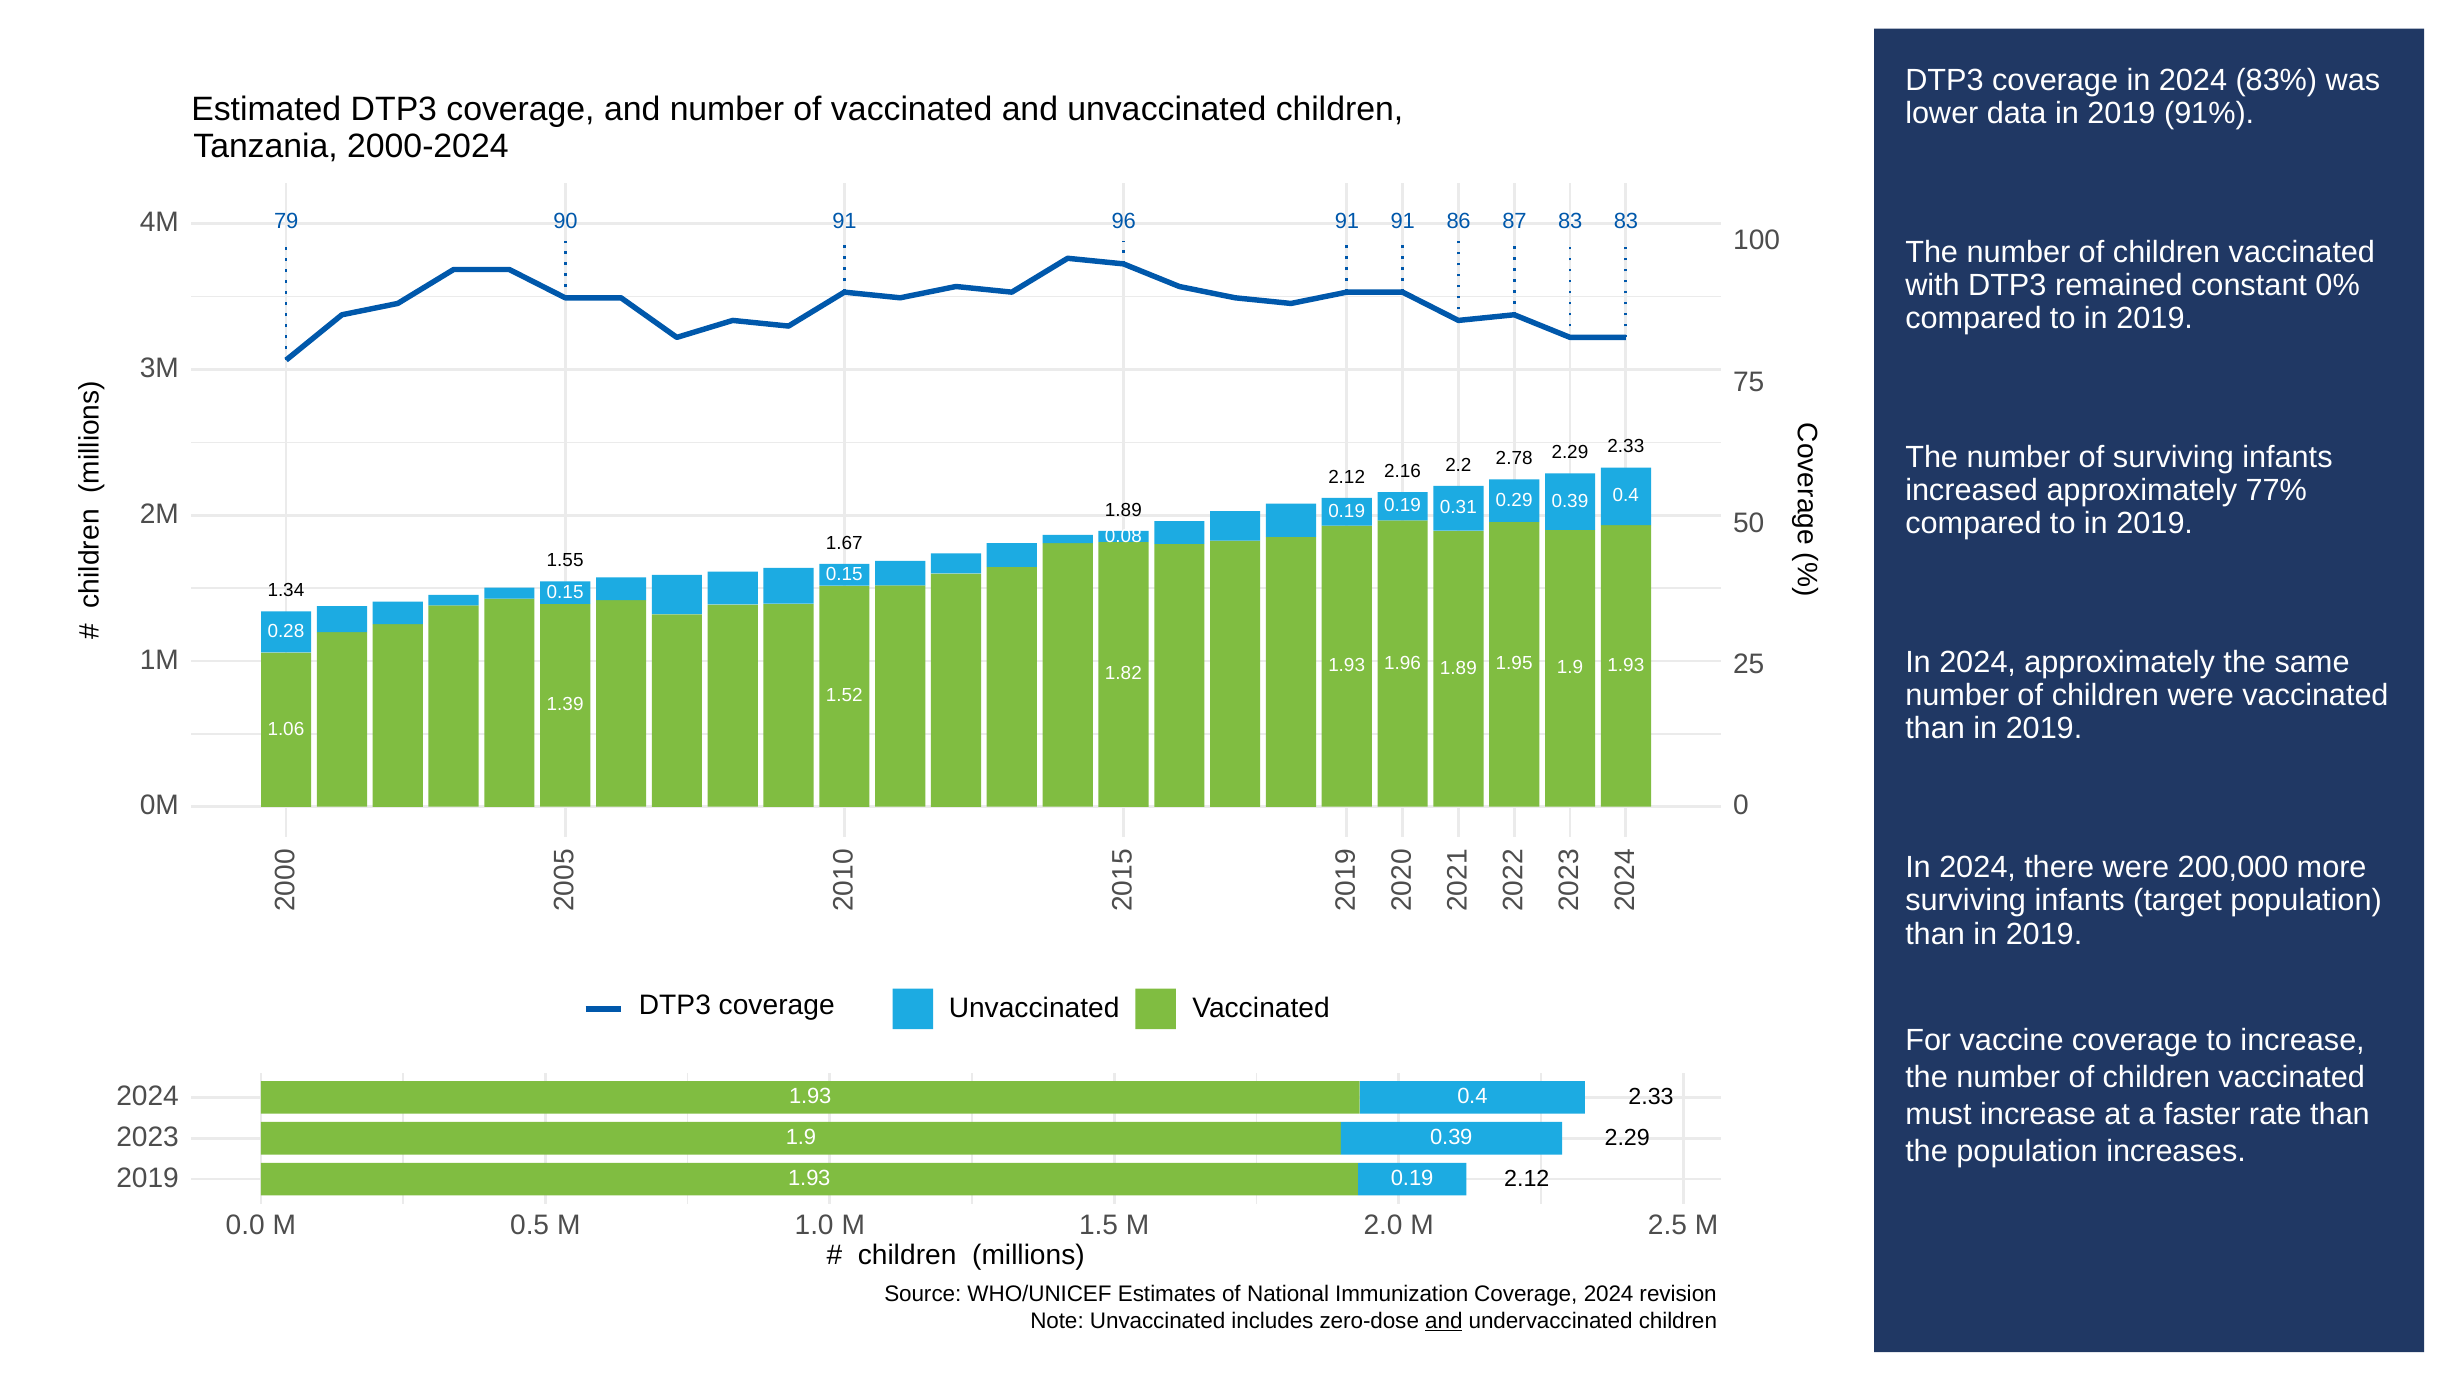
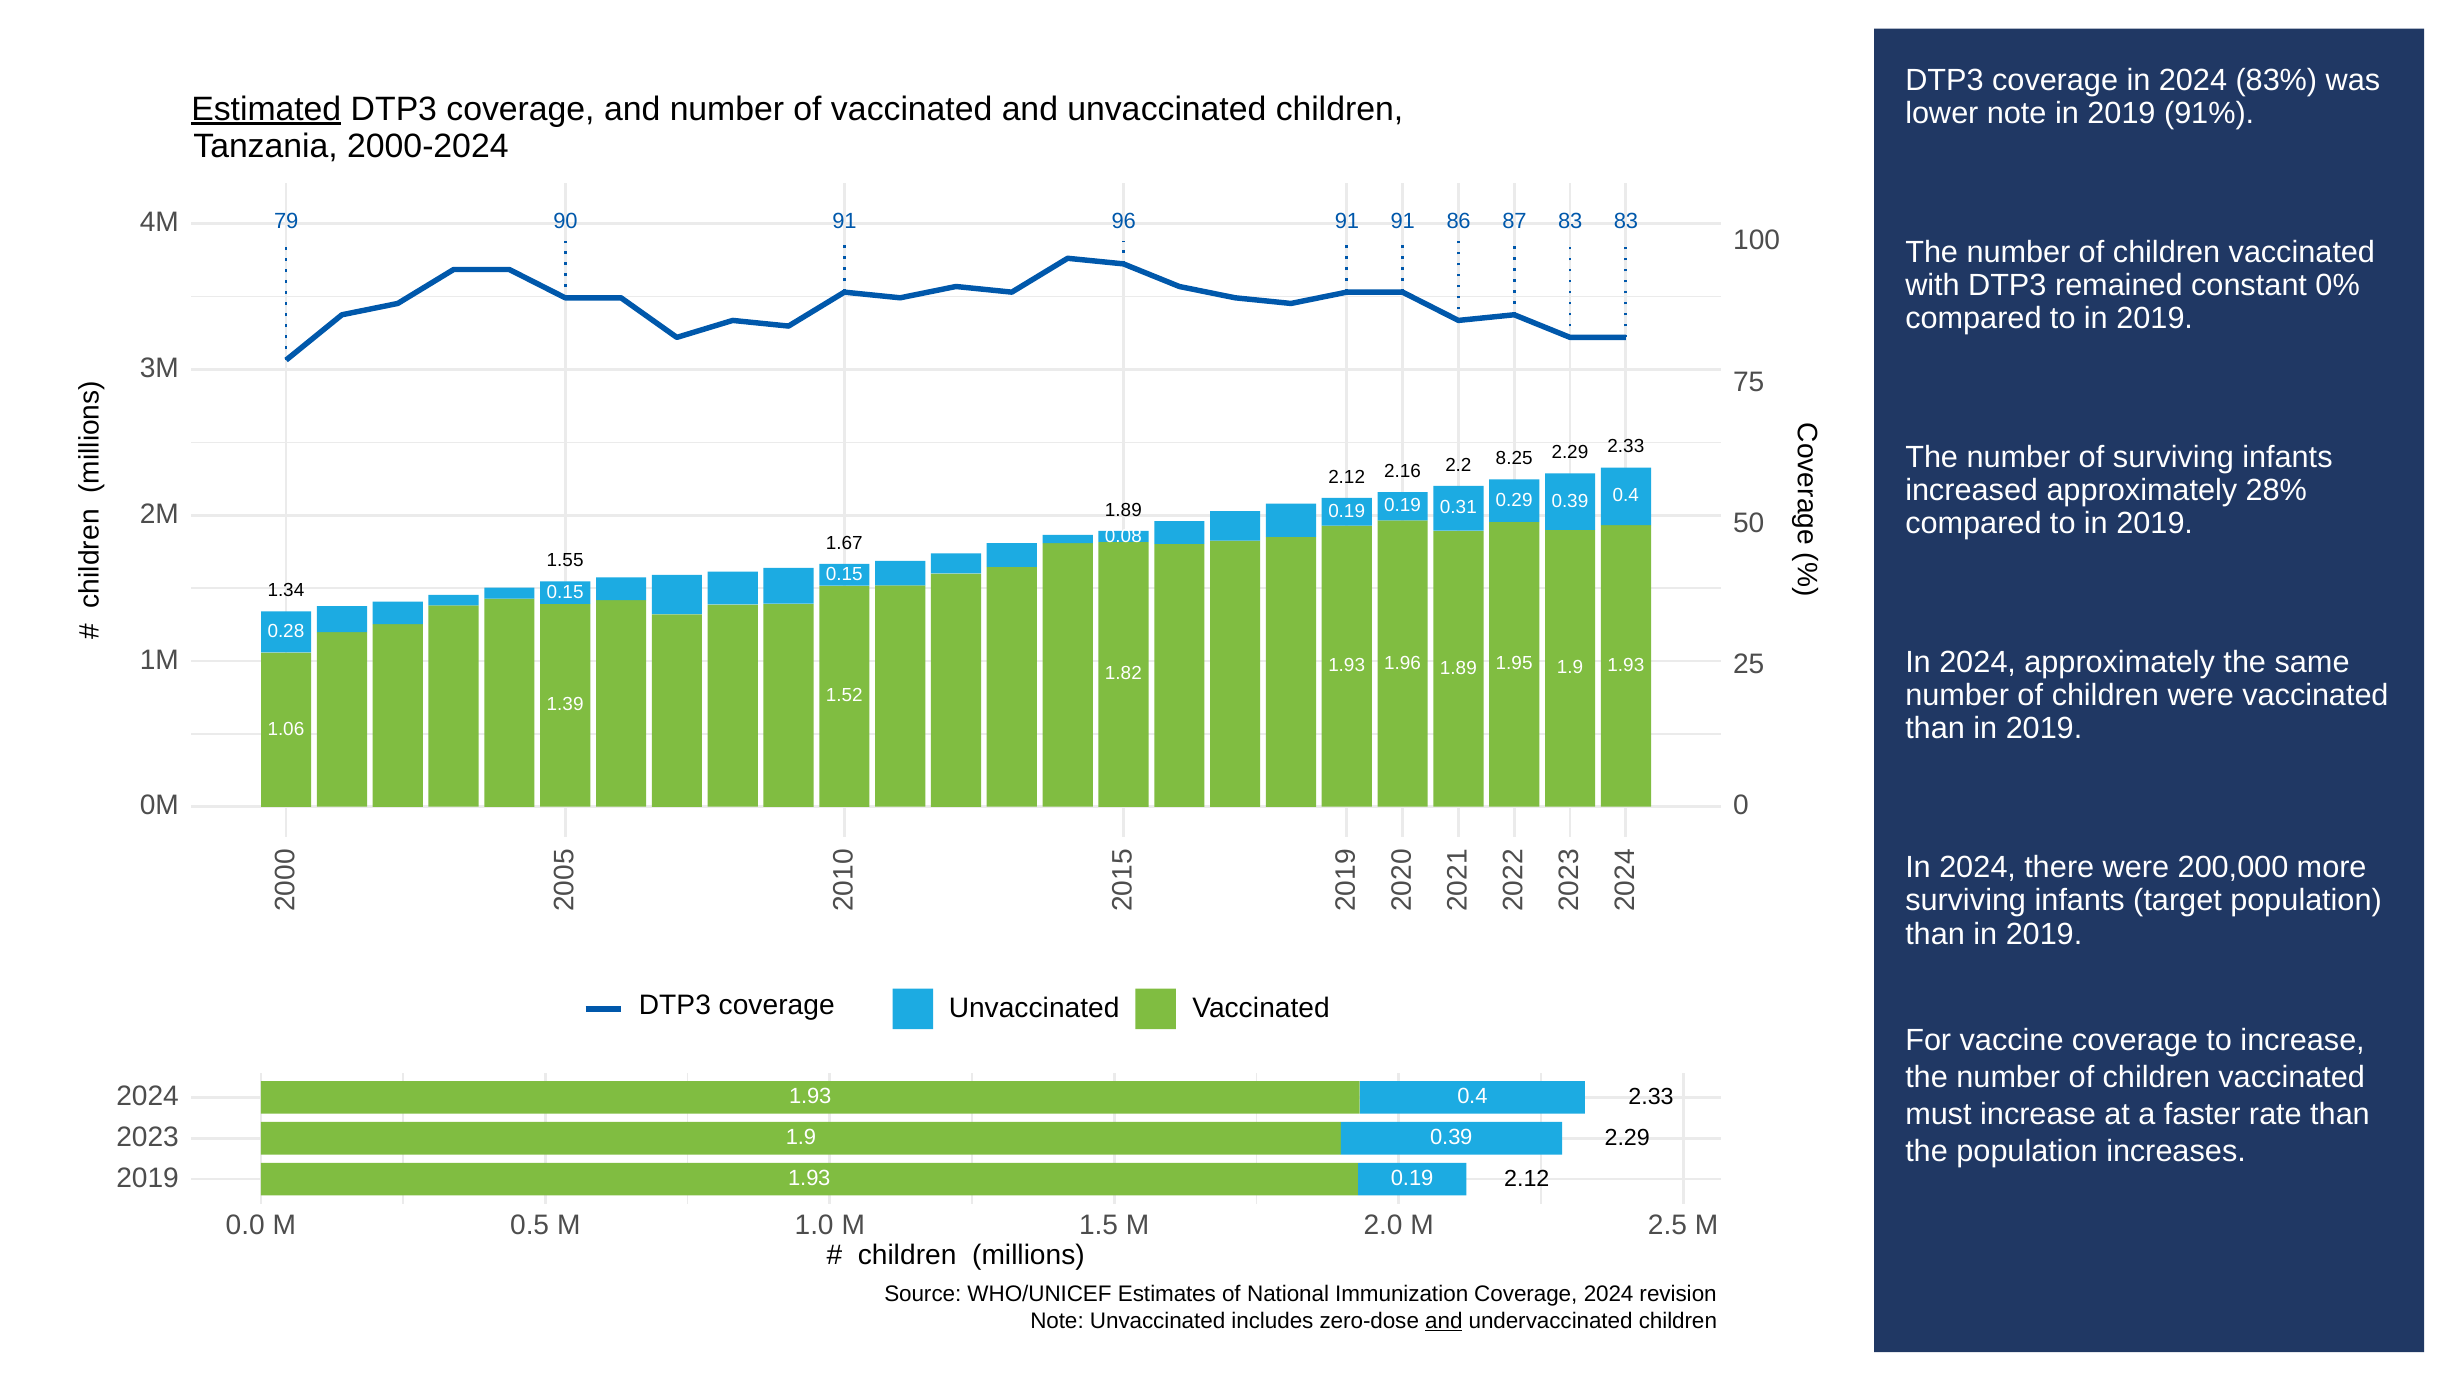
Estimated underline: none -> present
lower data: data -> note
2.78: 2.78 -> 8.25
77%: 77% -> 28%
